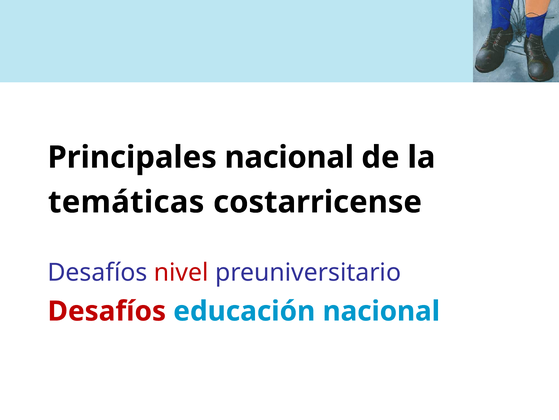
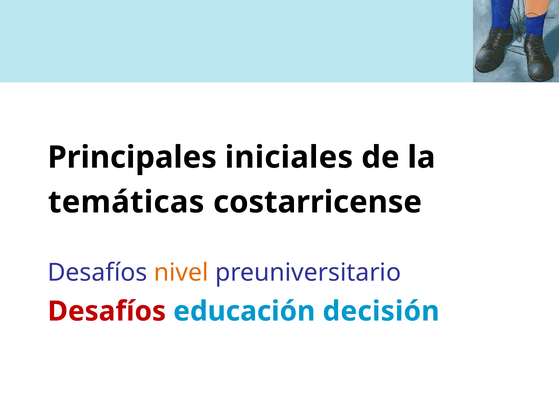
Principales nacional: nacional -> iniciales
nivel colour: red -> orange
educación nacional: nacional -> decisión
